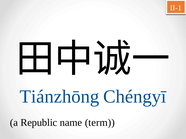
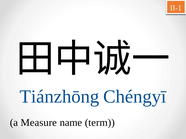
Republic: Republic -> Measure
